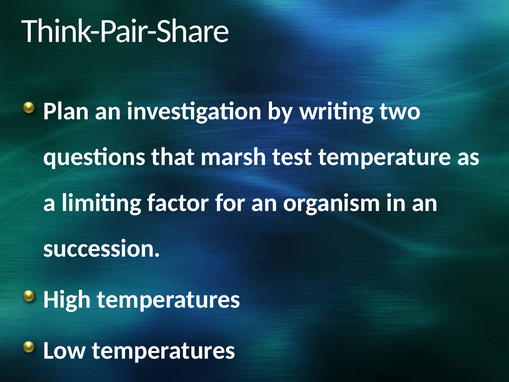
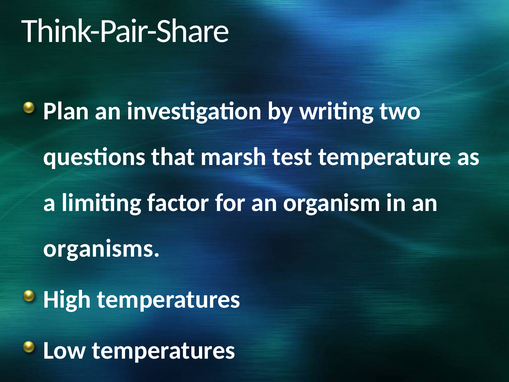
succession: succession -> organisms
